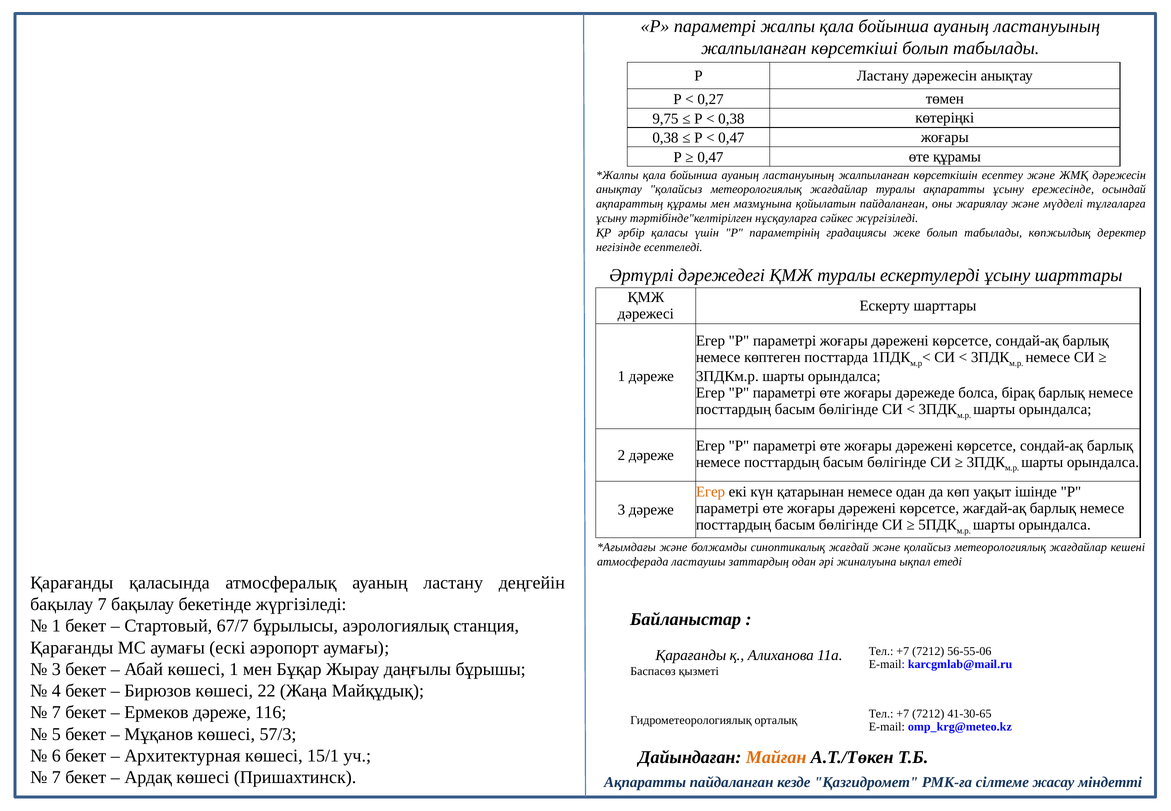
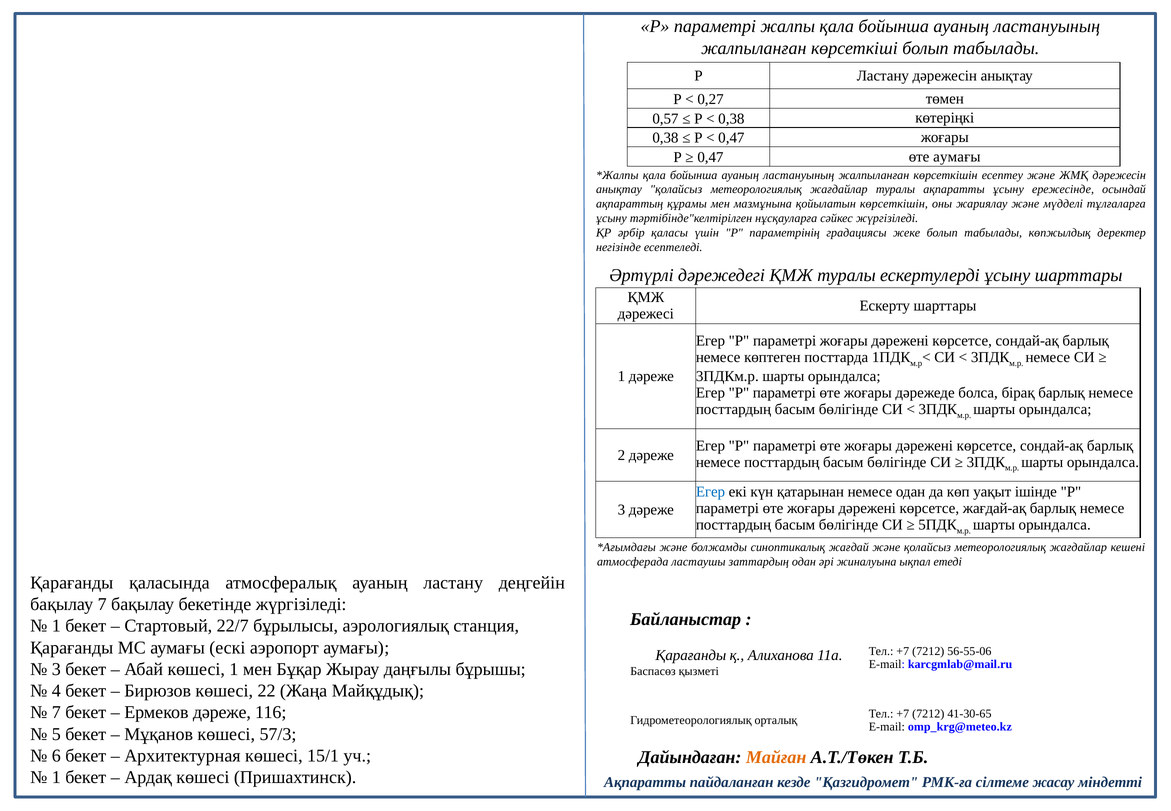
9,75: 9,75 -> 0,57
өте құрамы: құрамы -> аумағы
қойылатын пайдаланған: пайдаланған -> көрсеткішін
Егер at (711, 492) colour: orange -> blue
67/7: 67/7 -> 22/7
7 at (56, 777): 7 -> 1
